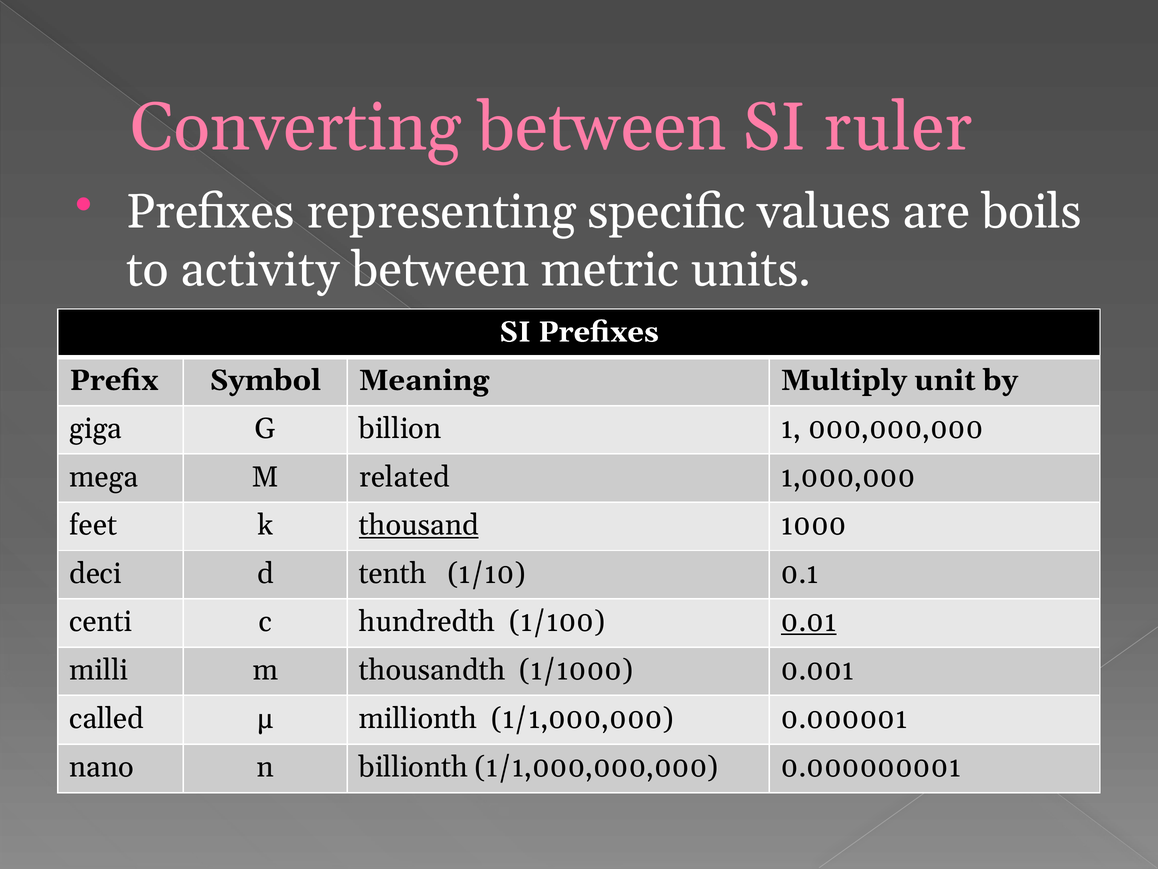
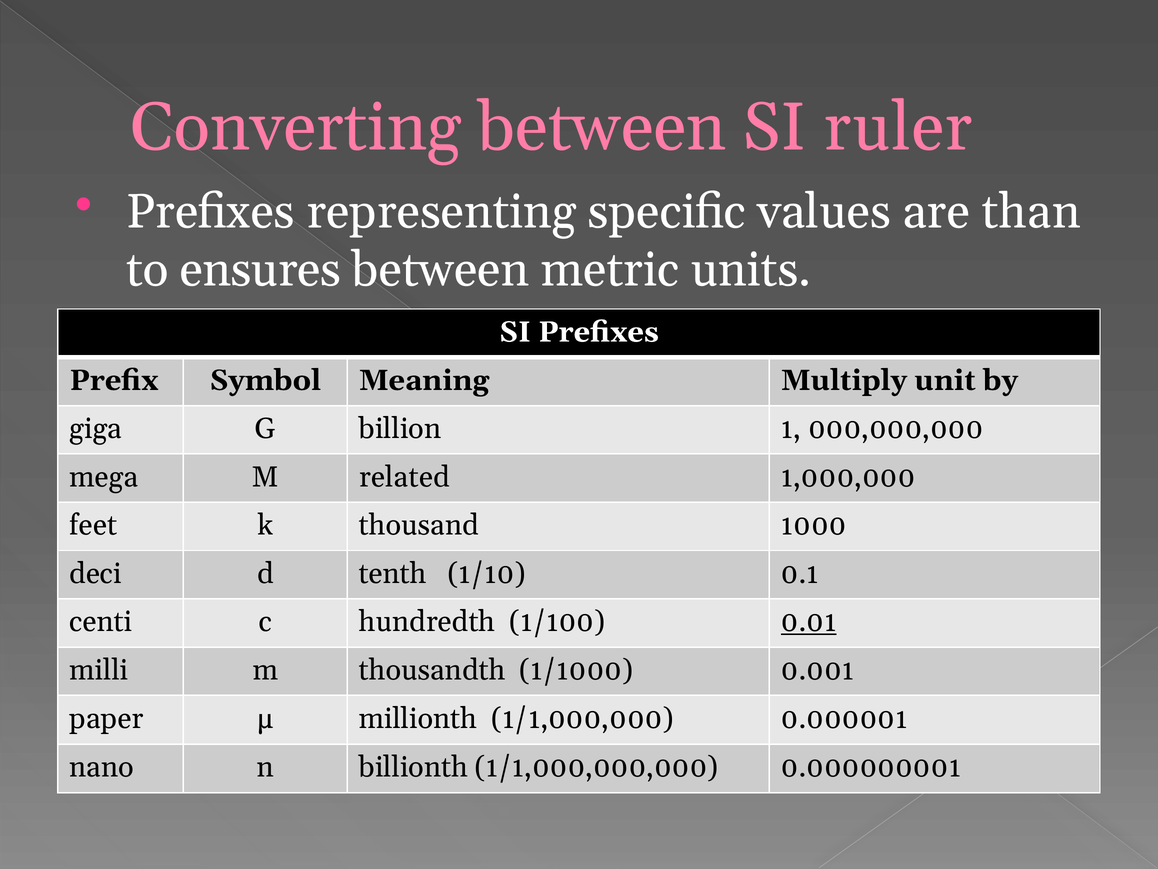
boils: boils -> than
activity: activity -> ensures
thousand underline: present -> none
called: called -> paper
